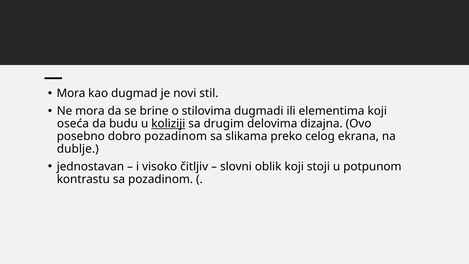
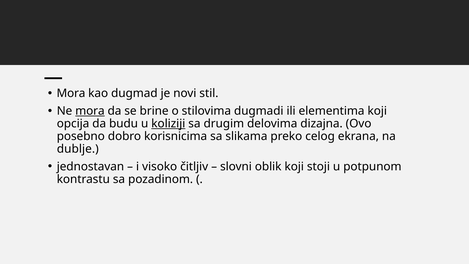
mora at (90, 111) underline: none -> present
oseća: oseća -> opcija
dobro pozadinom: pozadinom -> korisnicima
